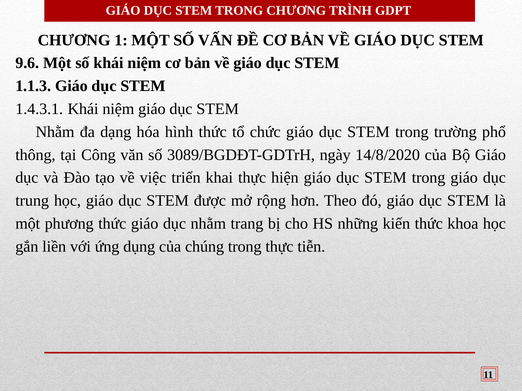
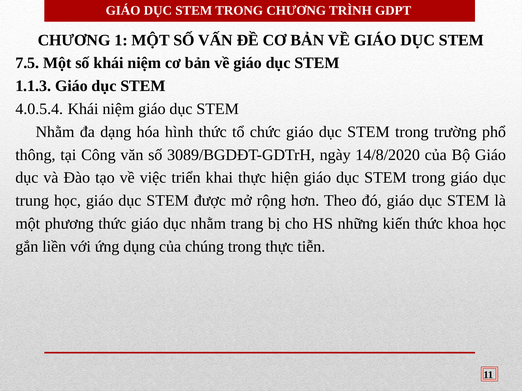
9.6: 9.6 -> 7.5
1.4.3.1: 1.4.3.1 -> 4.0.5.4
